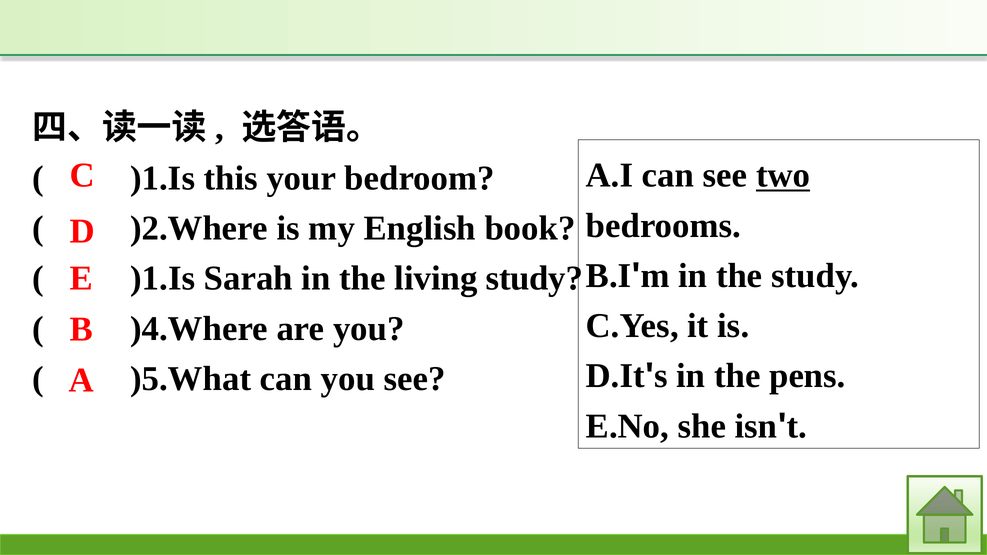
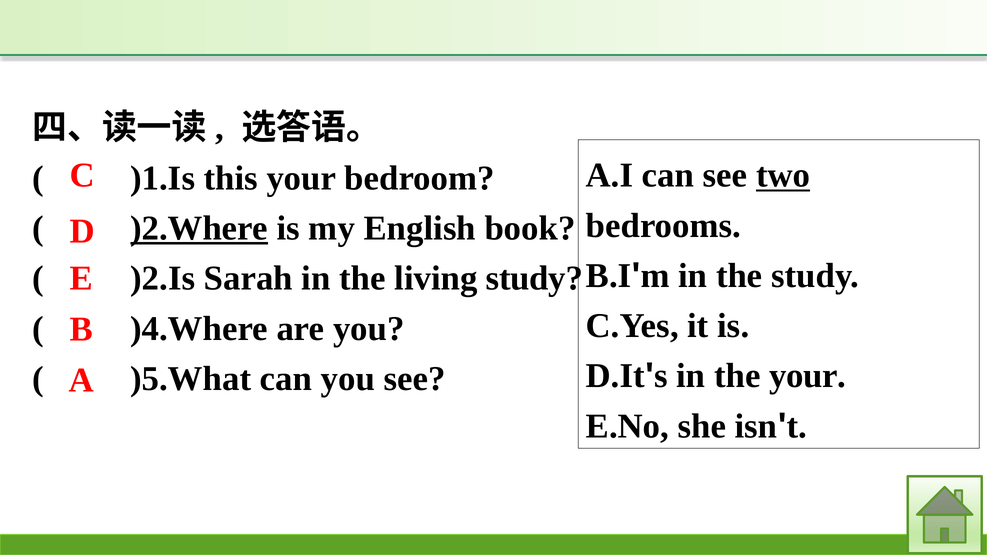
)2.Where underline: none -> present
)1.Is at (163, 278): )1.Is -> )2.Is
the pens: pens -> your
